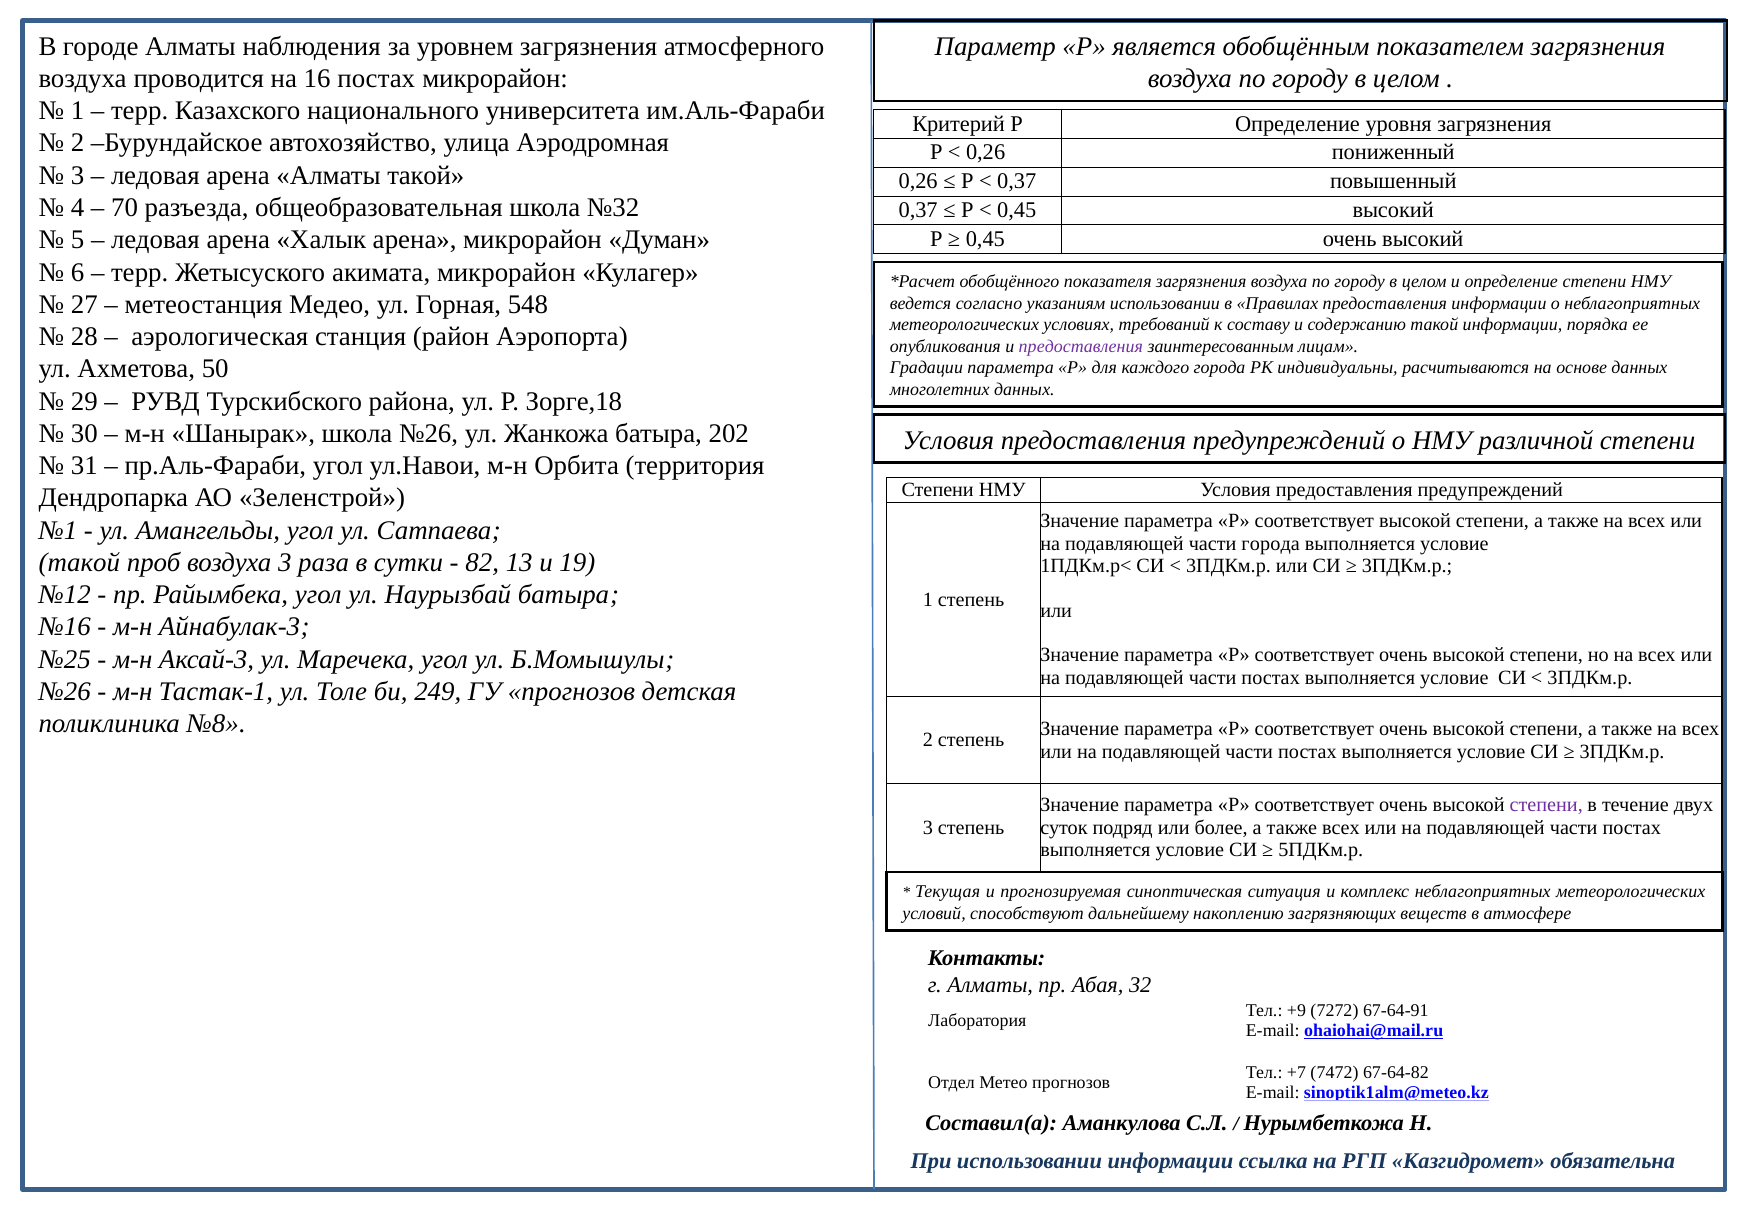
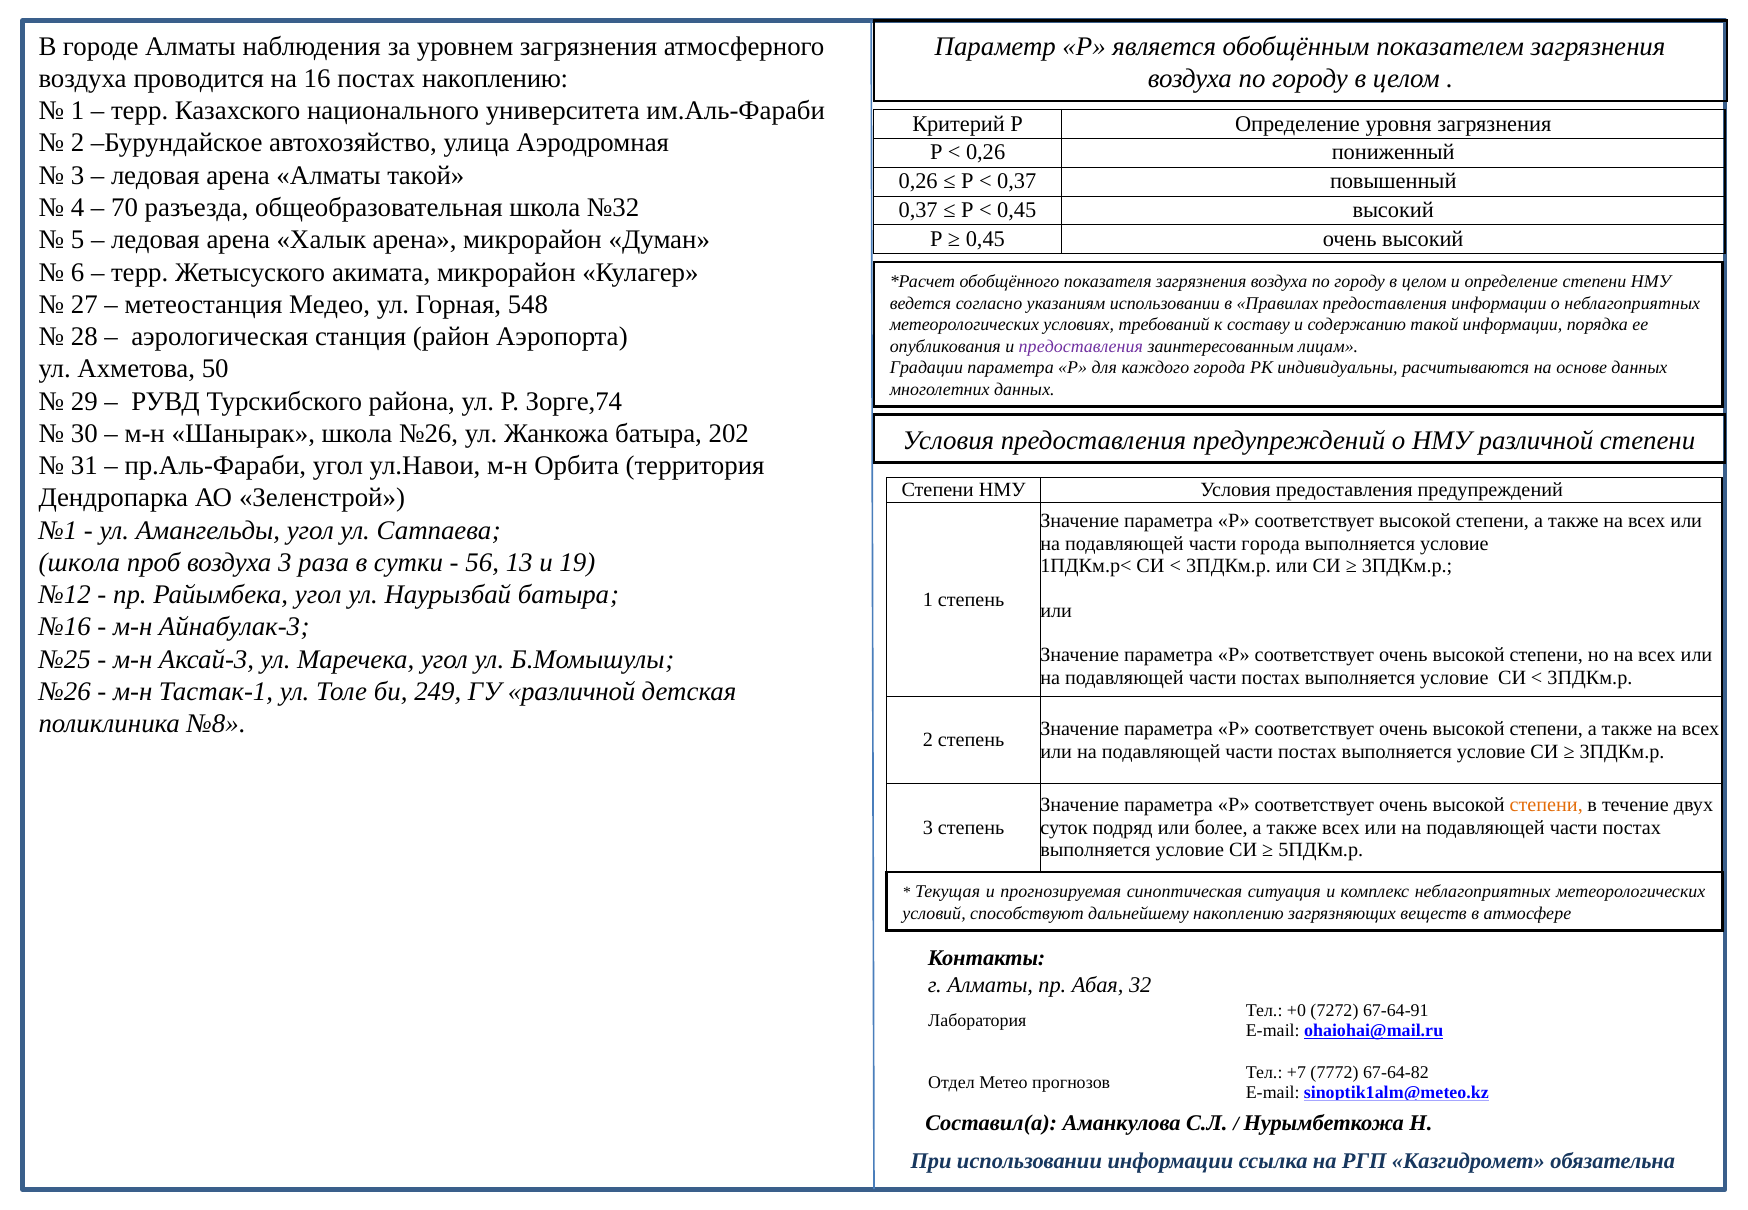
постах микрорайон: микрорайон -> накоплению
Зорге,18: Зорге,18 -> Зорге,74
такой at (79, 563): такой -> школа
82: 82 -> 56
ГУ прогнозов: прогнозов -> различной
степени at (1546, 805) colour: purple -> orange
+9: +9 -> +0
7472: 7472 -> 7772
